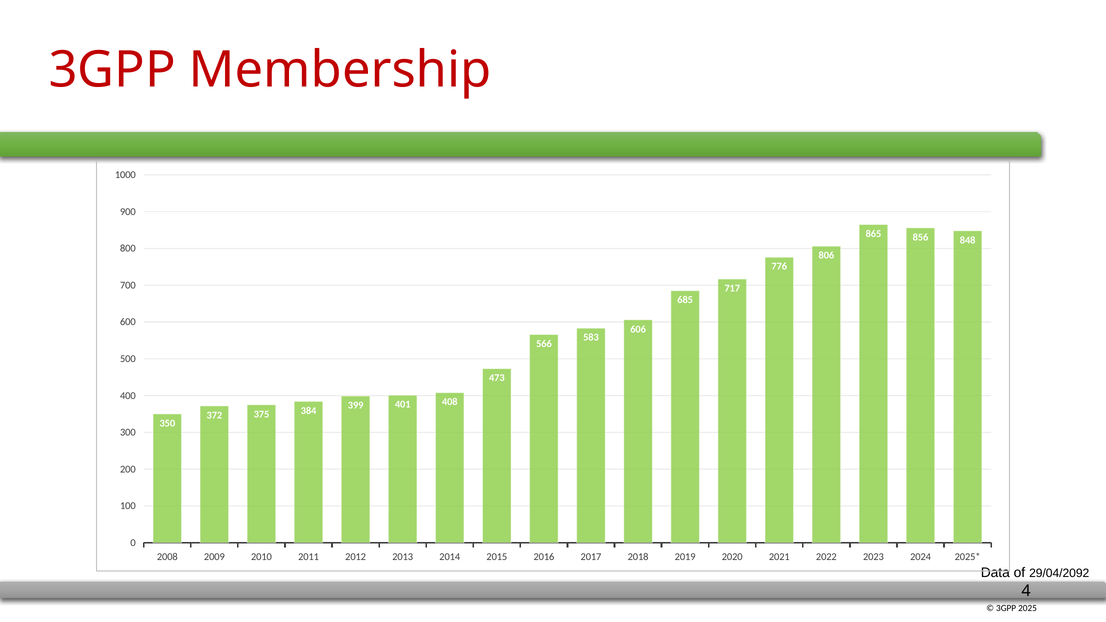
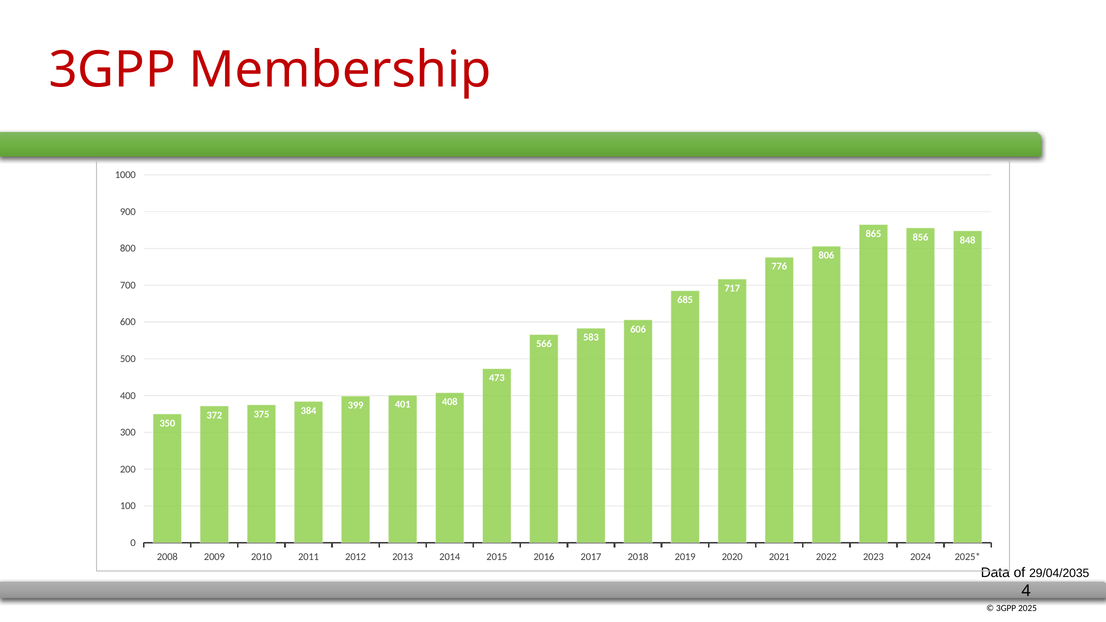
29/04/2092: 29/04/2092 -> 29/04/2035
